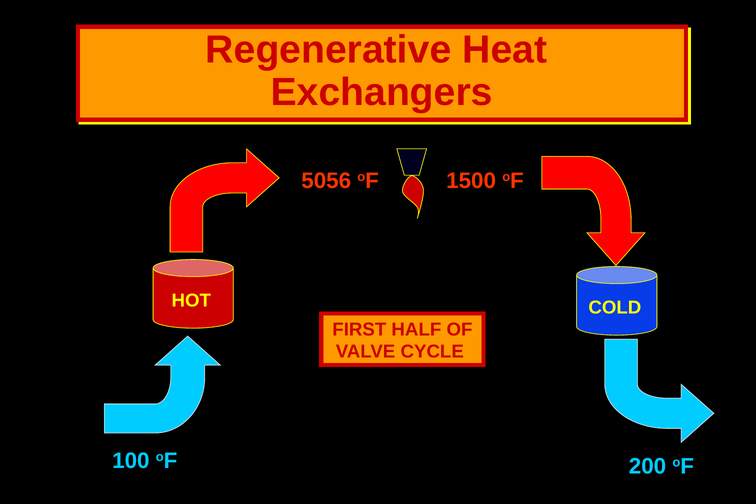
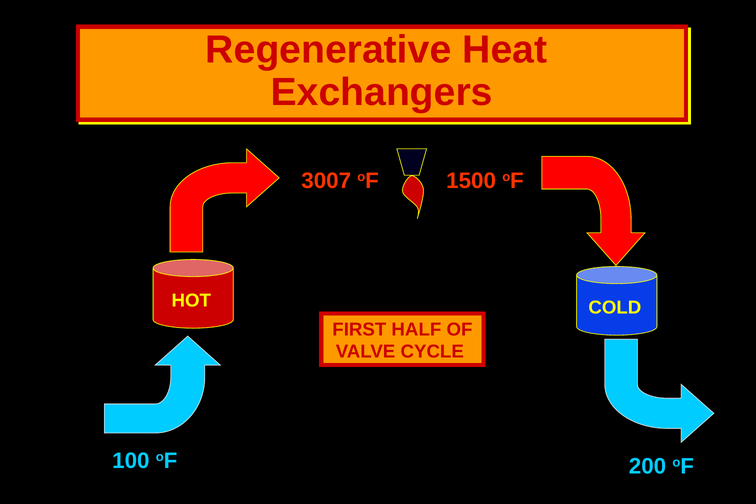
5056: 5056 -> 3007
